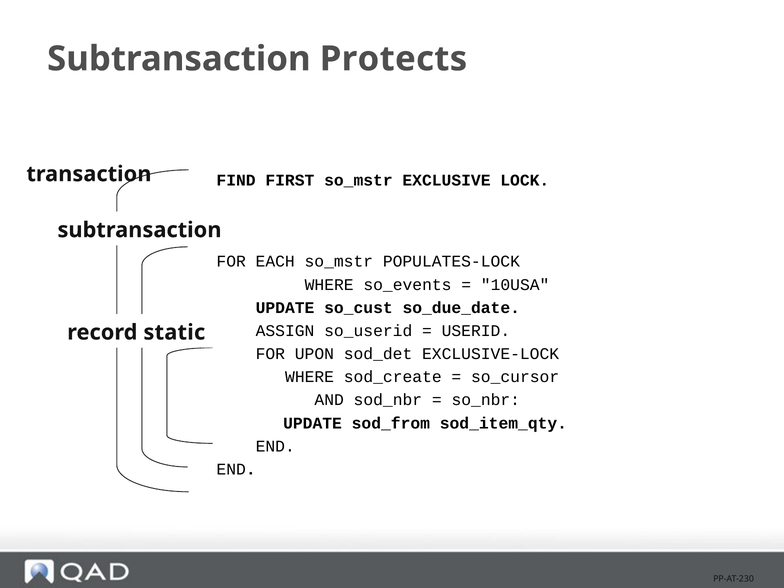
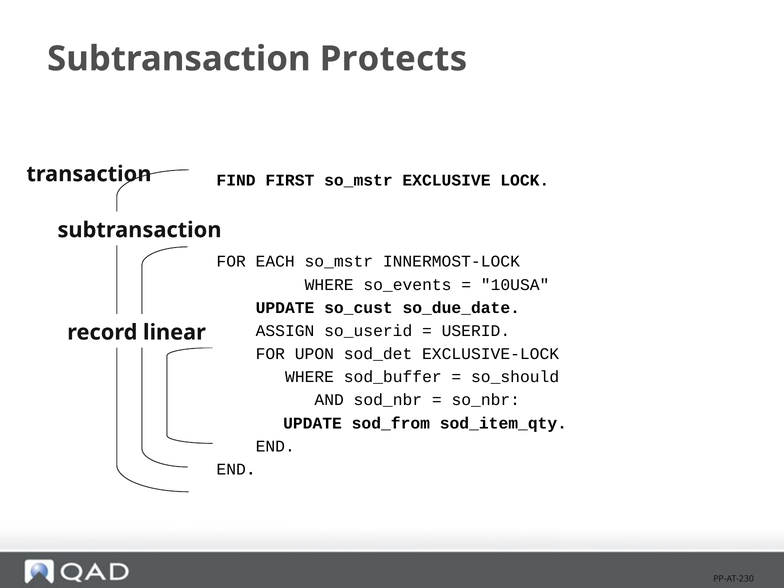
POPULATES-LOCK: POPULATES-LOCK -> INNERMOST-LOCK
static: static -> linear
sod_create: sod_create -> sod_buffer
so_cursor: so_cursor -> so_should
